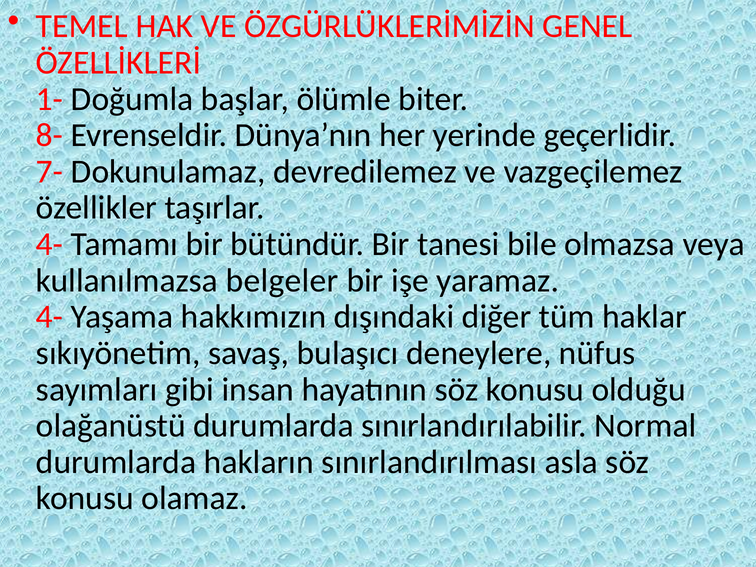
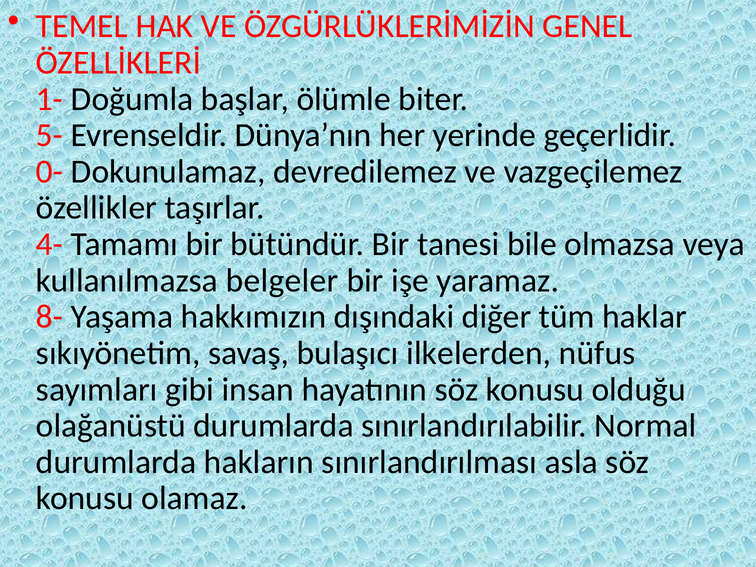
8-: 8- -> 5-
7-: 7- -> 0-
4- at (50, 317): 4- -> 8-
deneylere: deneylere -> ilkelerden
